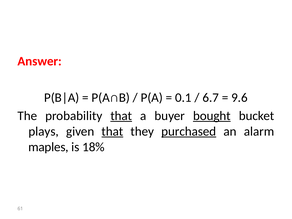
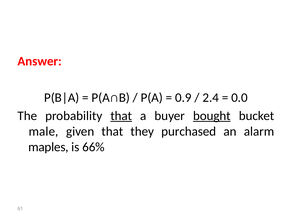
0.1: 0.1 -> 0.9
6.7: 6.7 -> 2.4
9.6: 9.6 -> 0.0
plays: plays -> male
that at (112, 131) underline: present -> none
purchased underline: present -> none
18%: 18% -> 66%
